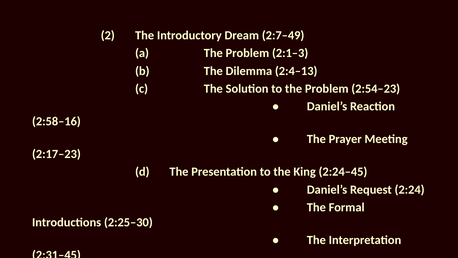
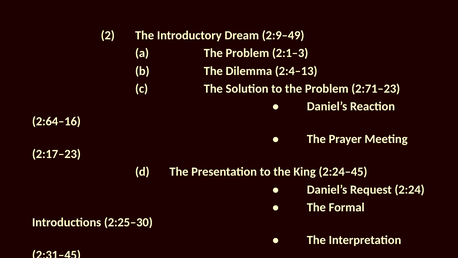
2:7–49: 2:7–49 -> 2:9–49
2:54–23: 2:54–23 -> 2:71–23
2:58–16: 2:58–16 -> 2:64–16
